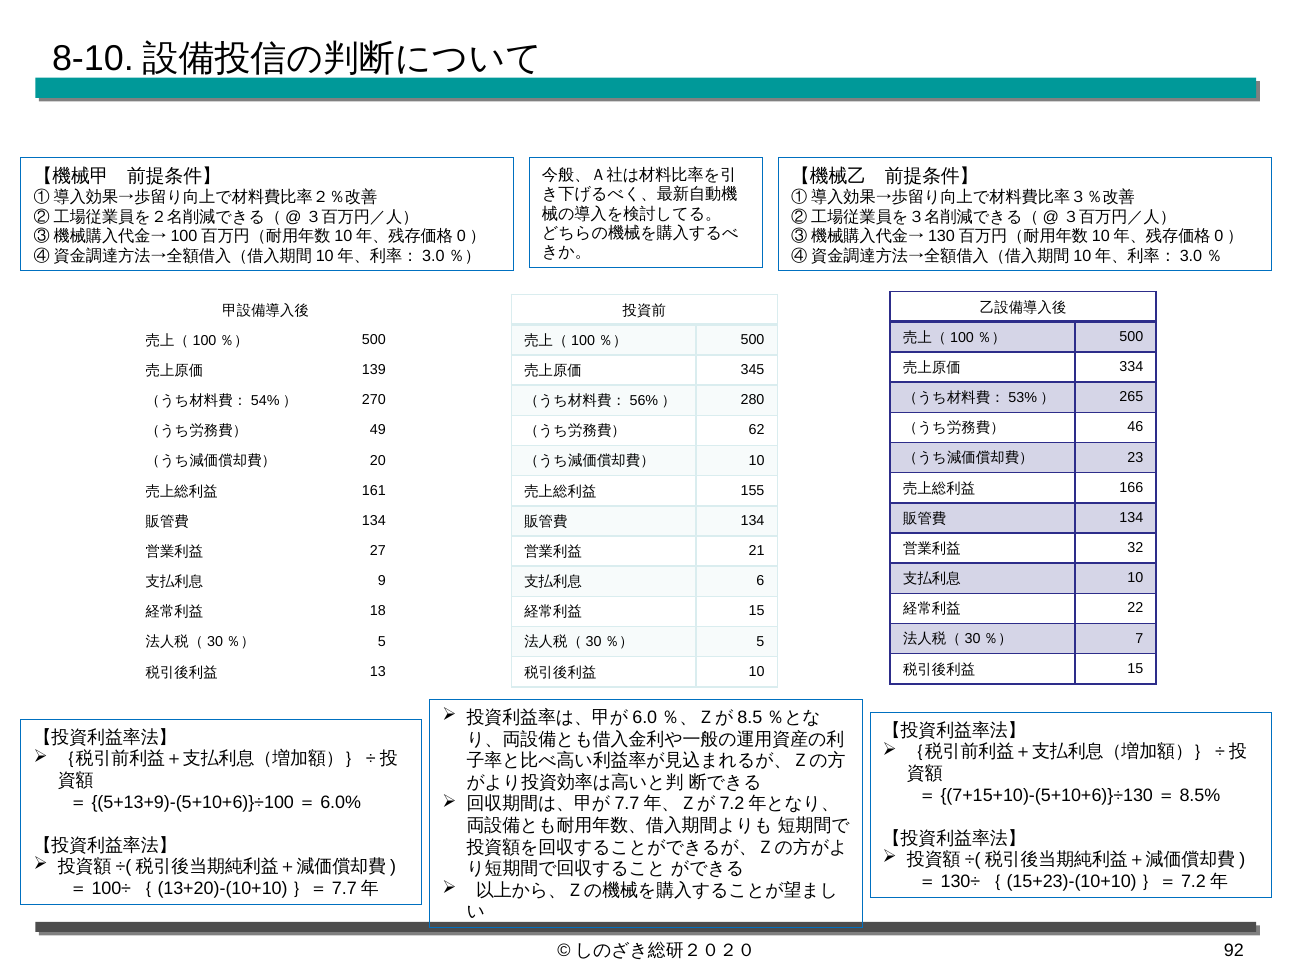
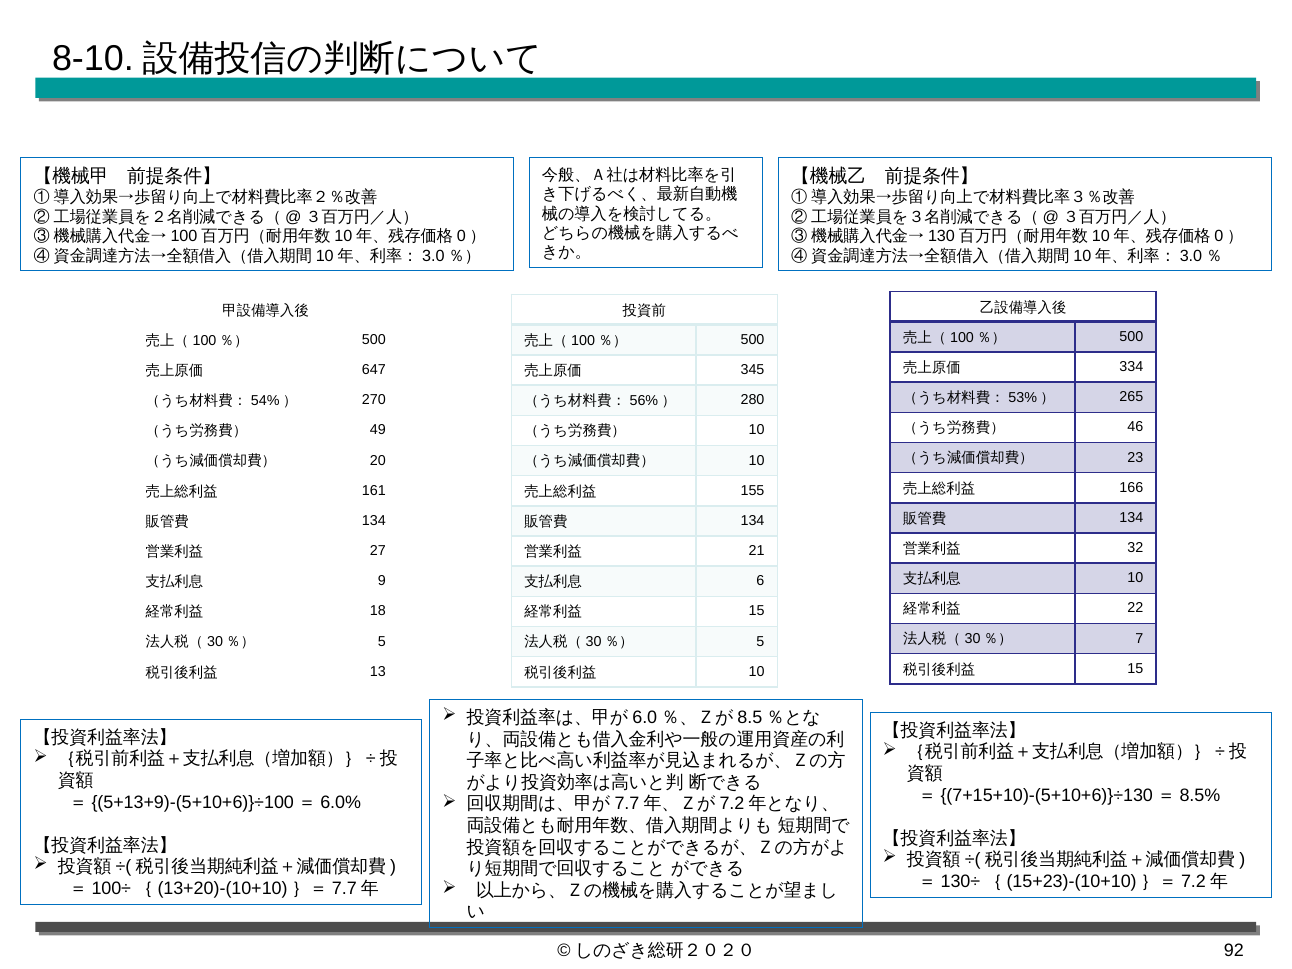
139: 139 -> 647
62 at (757, 430): 62 -> 10
